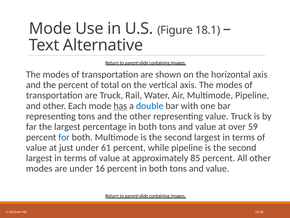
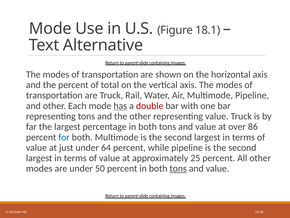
double colour: blue -> red
59: 59 -> 86
61: 61 -> 64
85: 85 -> 25
16: 16 -> 50
tons at (178, 168) underline: none -> present
